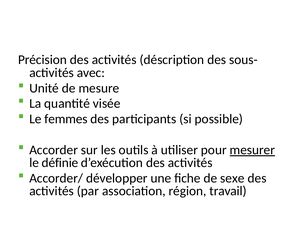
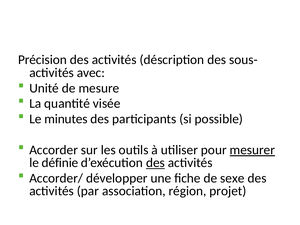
femmes: femmes -> minutes
des at (155, 163) underline: none -> present
travail: travail -> projet
